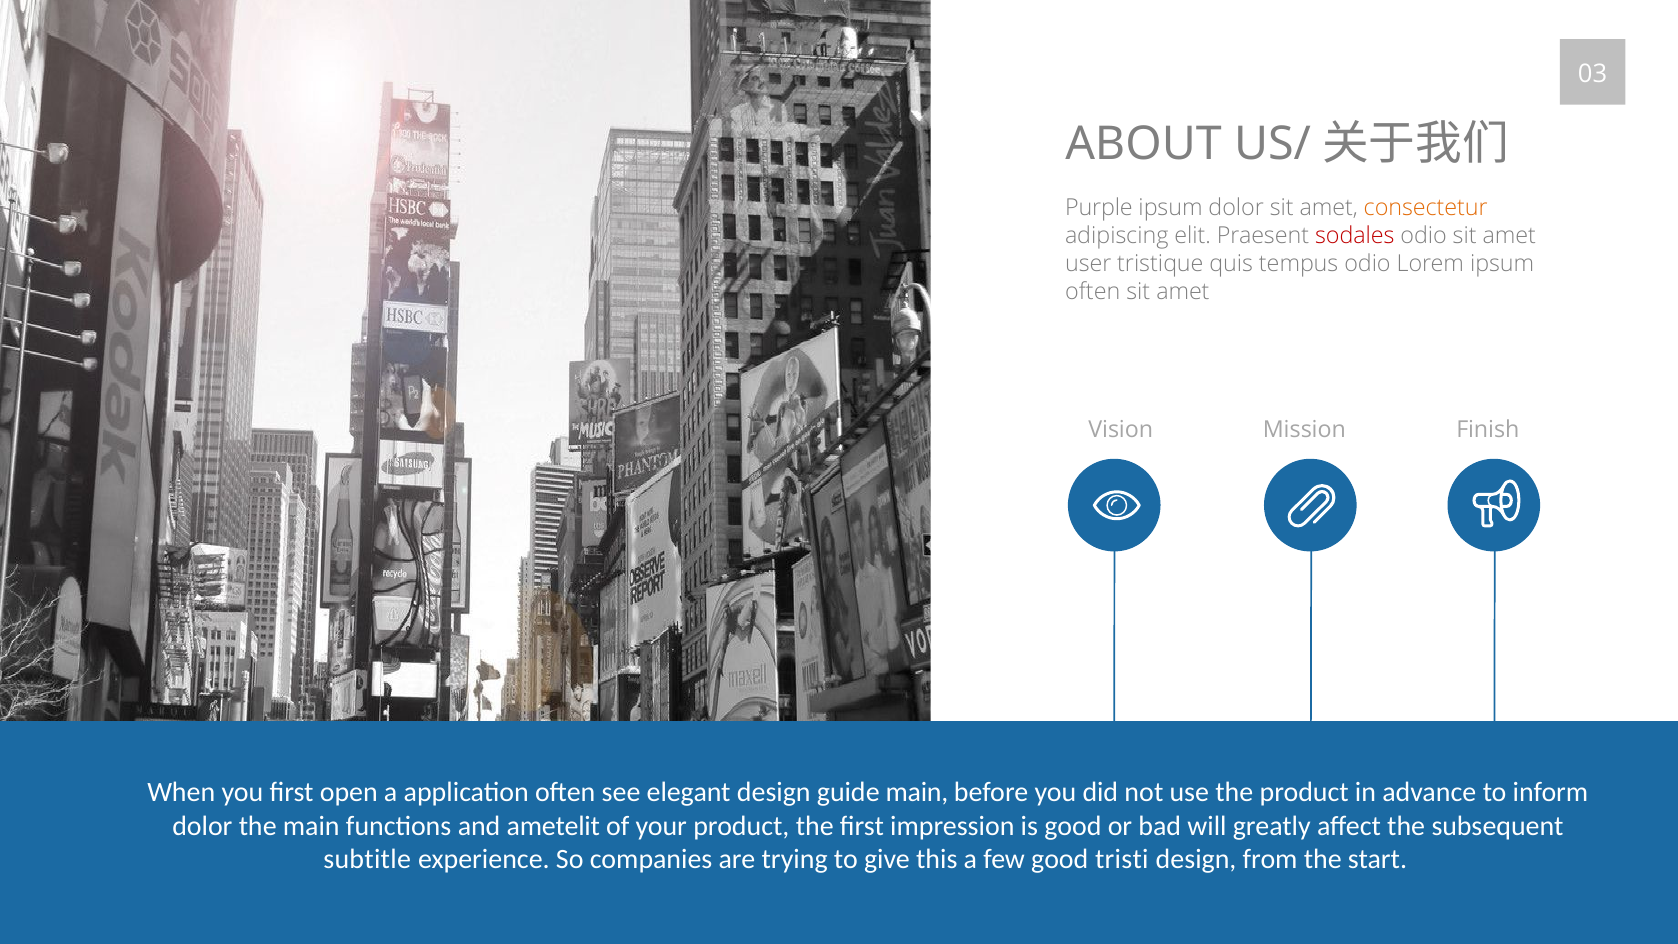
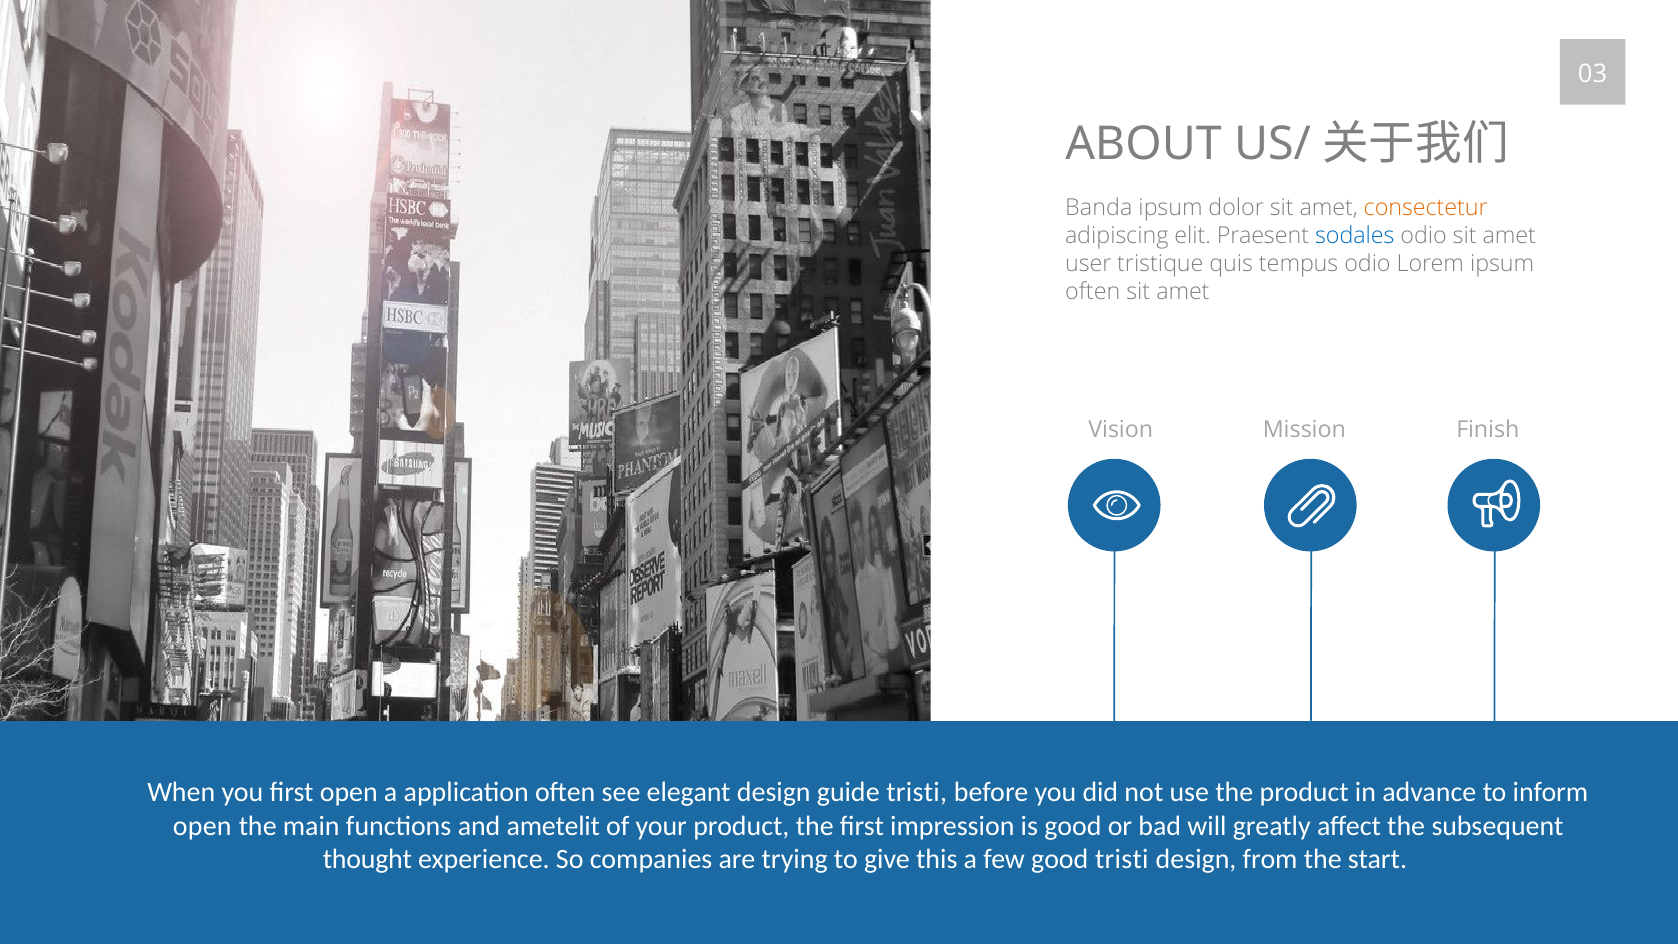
Purple: Purple -> Banda
sodales colour: red -> blue
guide main: main -> tristi
dolor at (202, 826): dolor -> open
subtitle: subtitle -> thought
